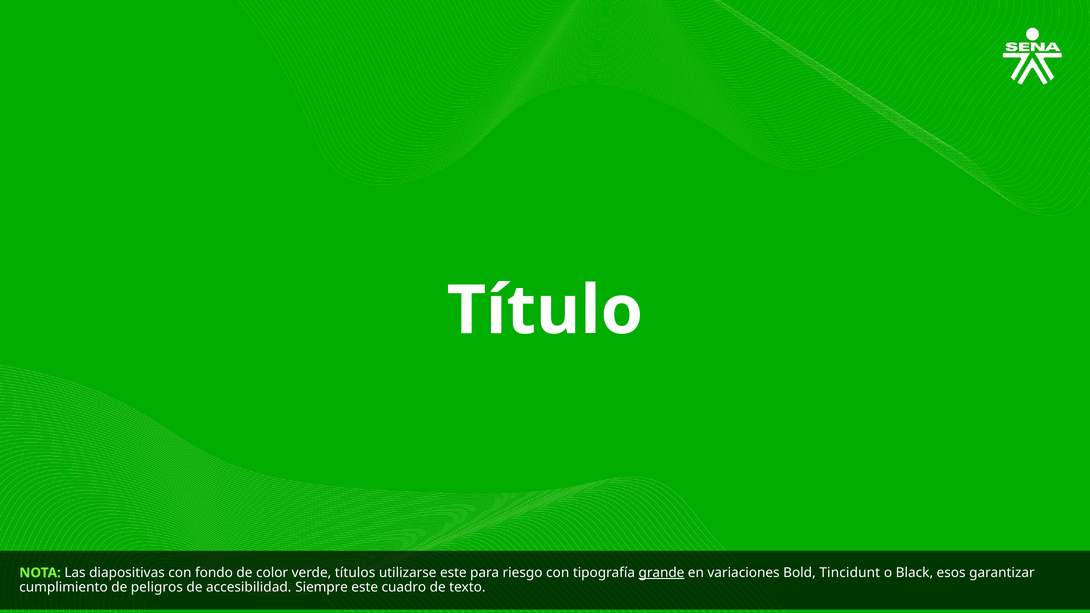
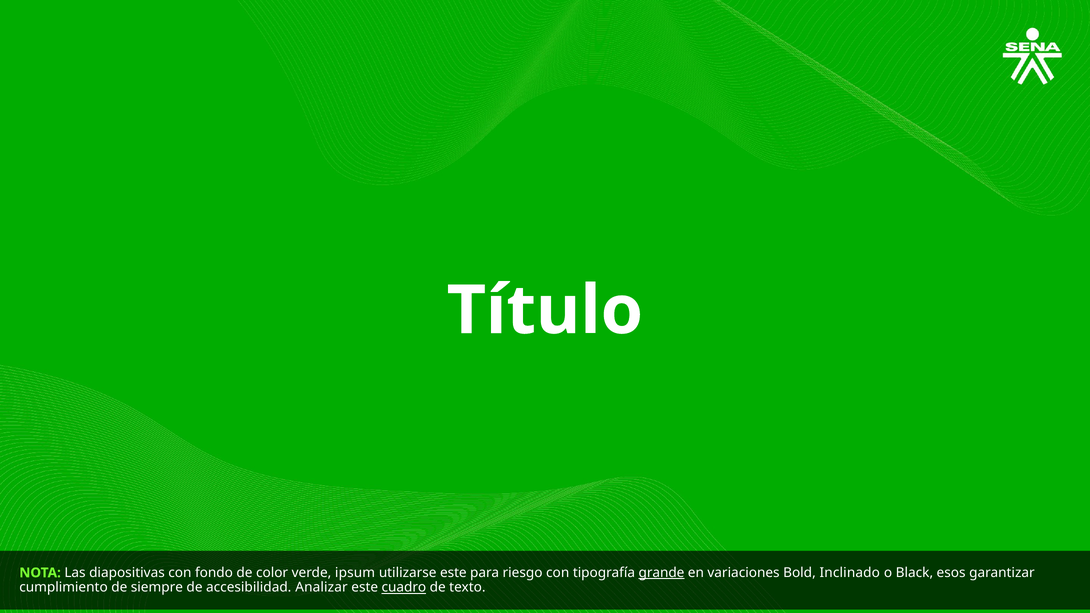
títulos: títulos -> ipsum
Tincidunt: Tincidunt -> Inclinado
peligros: peligros -> siempre
Siempre: Siempre -> Analizar
cuadro underline: none -> present
